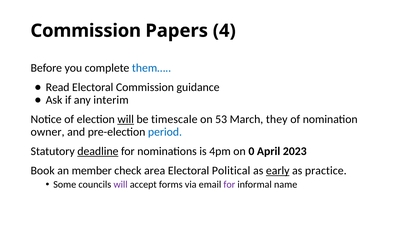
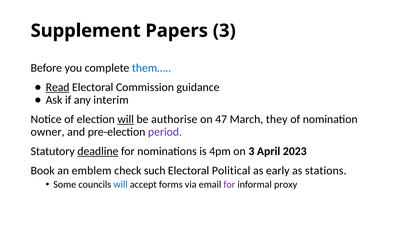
Commission at (86, 31): Commission -> Supplement
Papers 4: 4 -> 3
Read underline: none -> present
timescale: timescale -> authorise
53: 53 -> 47
period colour: blue -> purple
on 0: 0 -> 3
member: member -> emblem
area: area -> such
early underline: present -> none
practice: practice -> stations
will at (121, 185) colour: purple -> blue
name: name -> proxy
